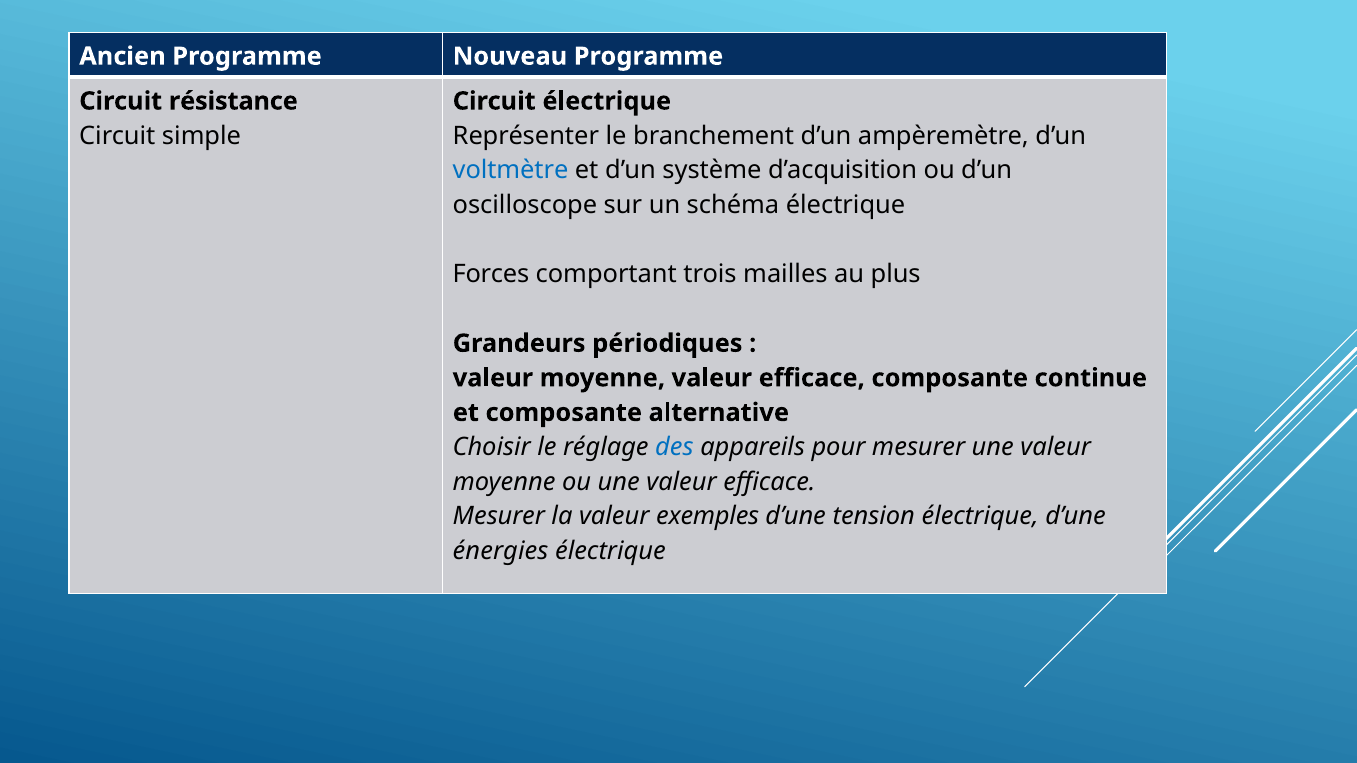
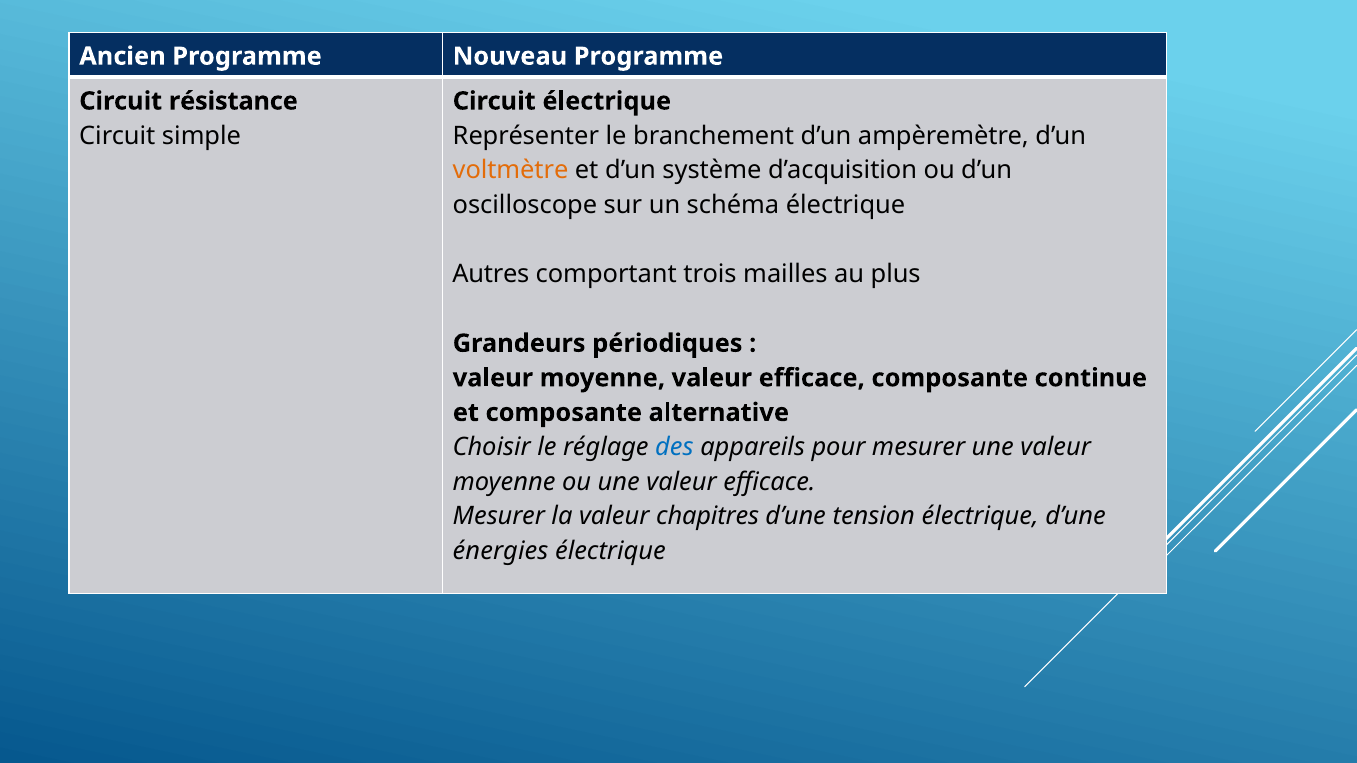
voltmètre colour: blue -> orange
Forces: Forces -> Autres
exemples: exemples -> chapitres
